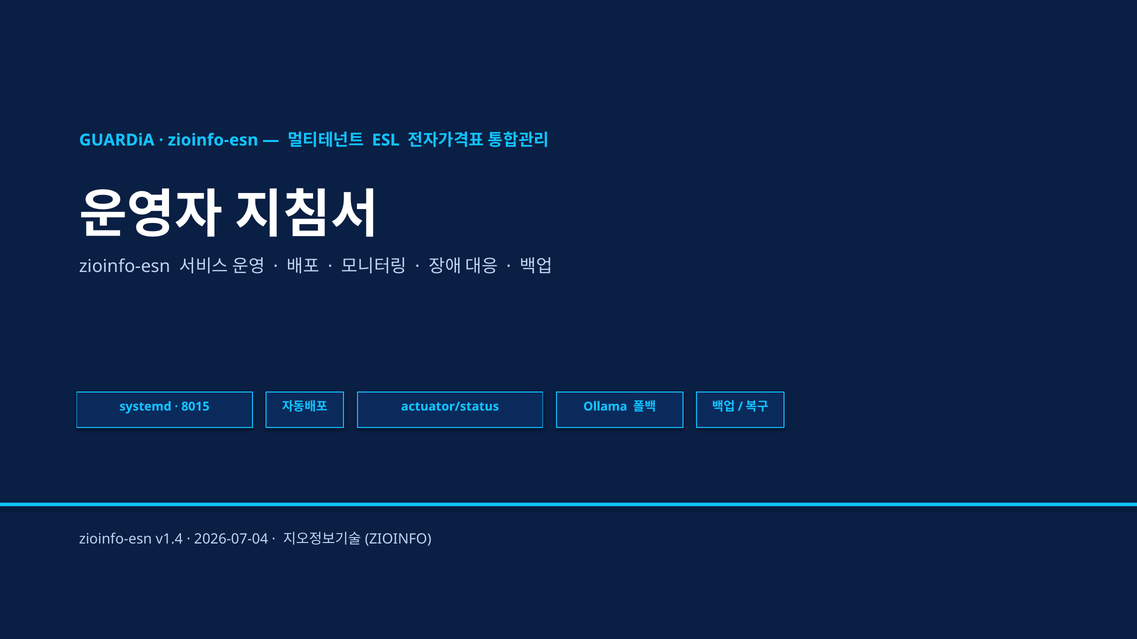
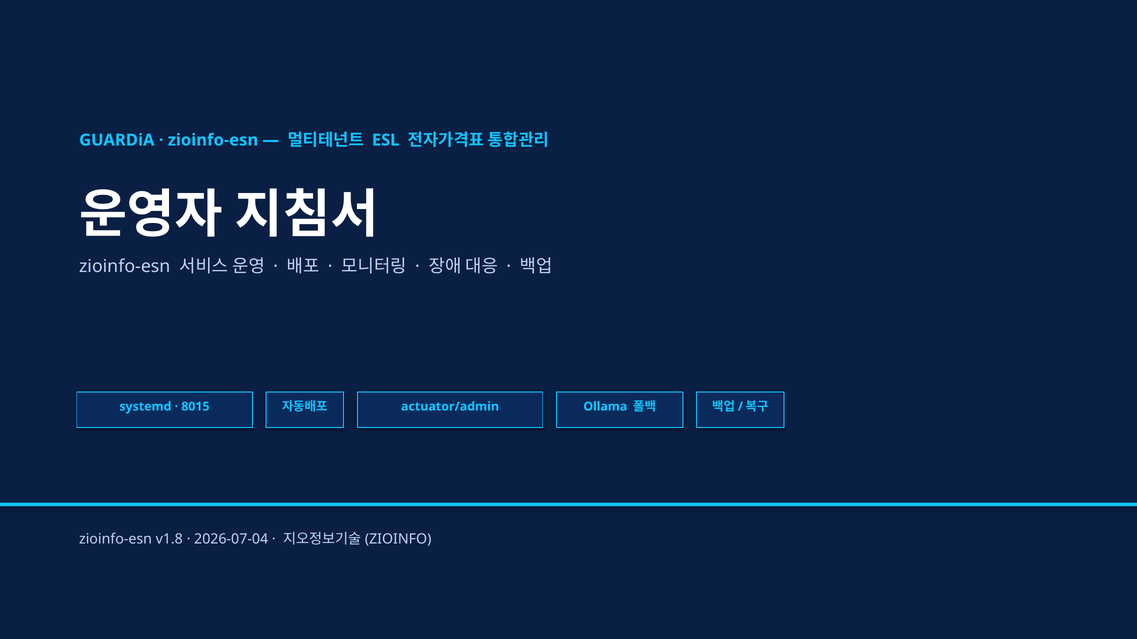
actuator/status: actuator/status -> actuator/admin
v1.4: v1.4 -> v1.8
